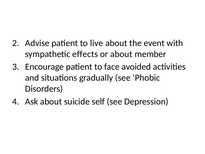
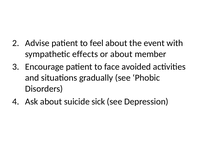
live: live -> feel
self: self -> sick
